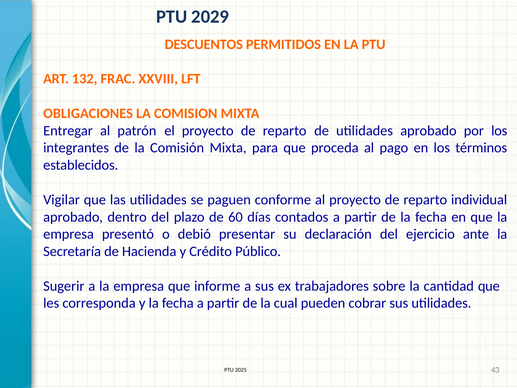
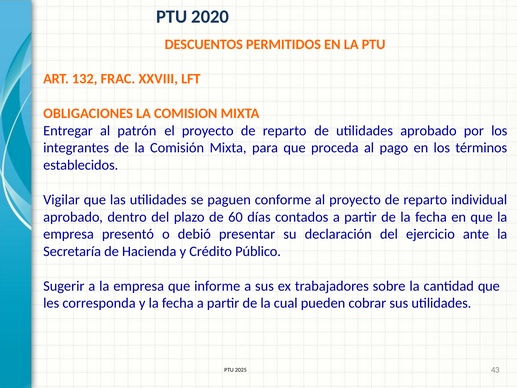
2029: 2029 -> 2020
